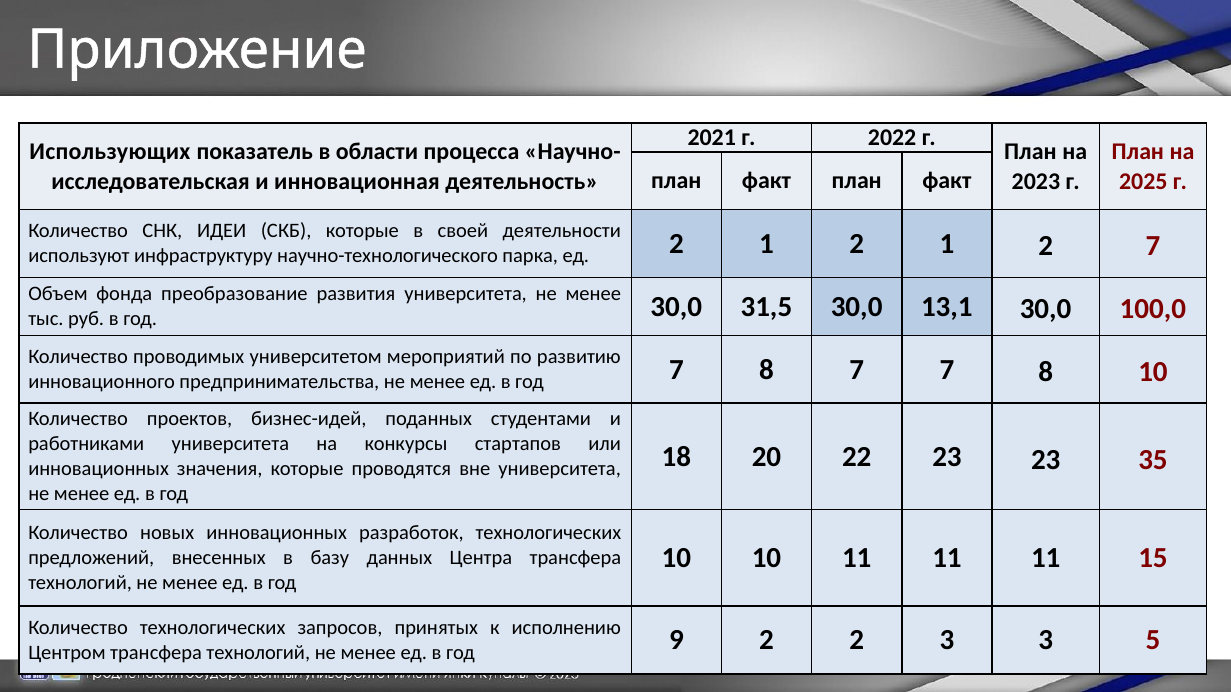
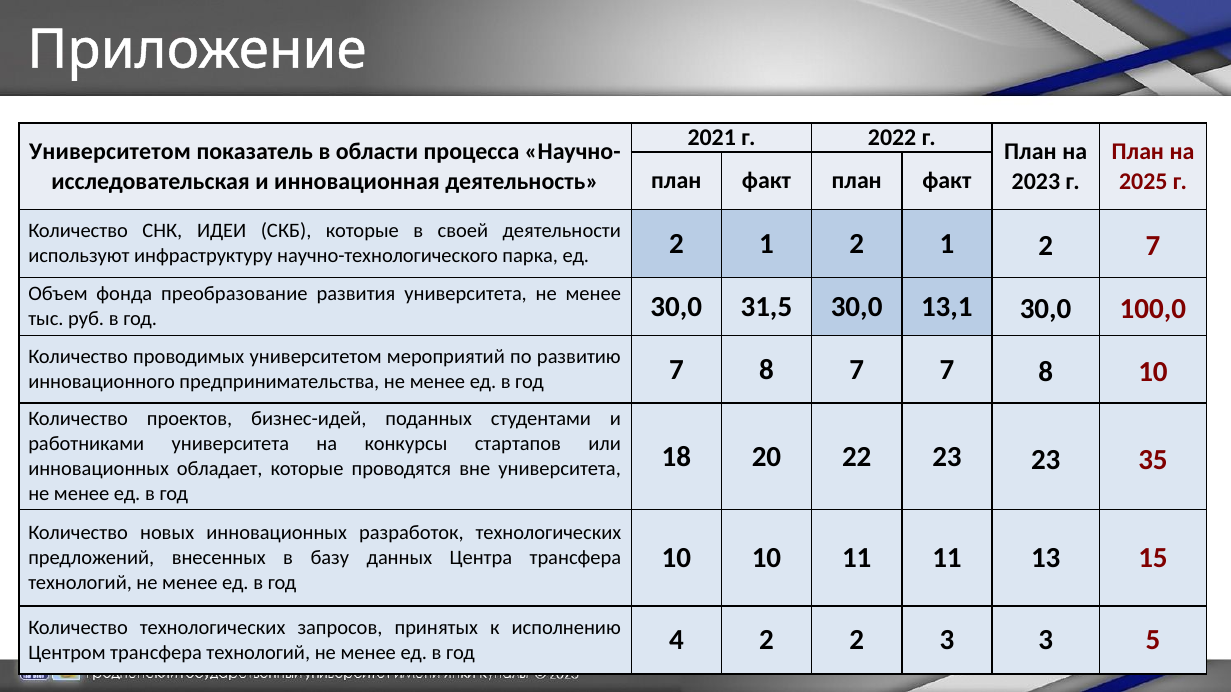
Использующих at (110, 152): Использующих -> Университетом
значения: значения -> обладает
11 11 11: 11 -> 13
9: 9 -> 4
